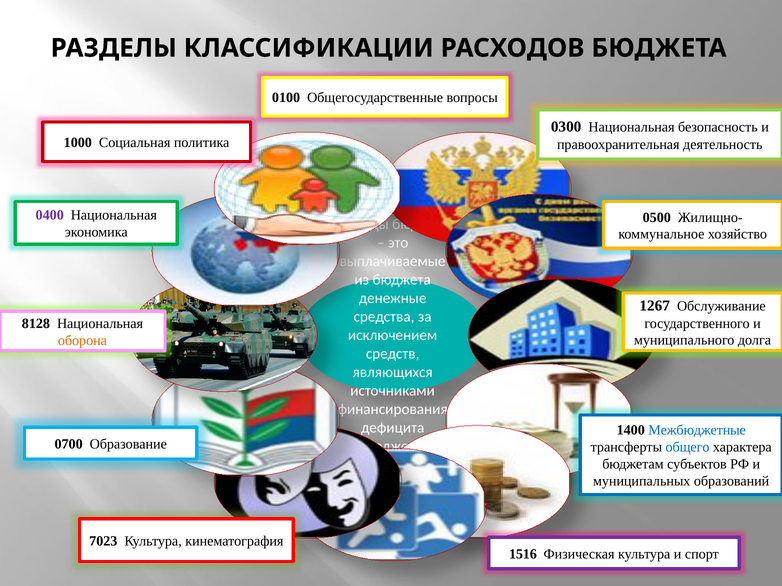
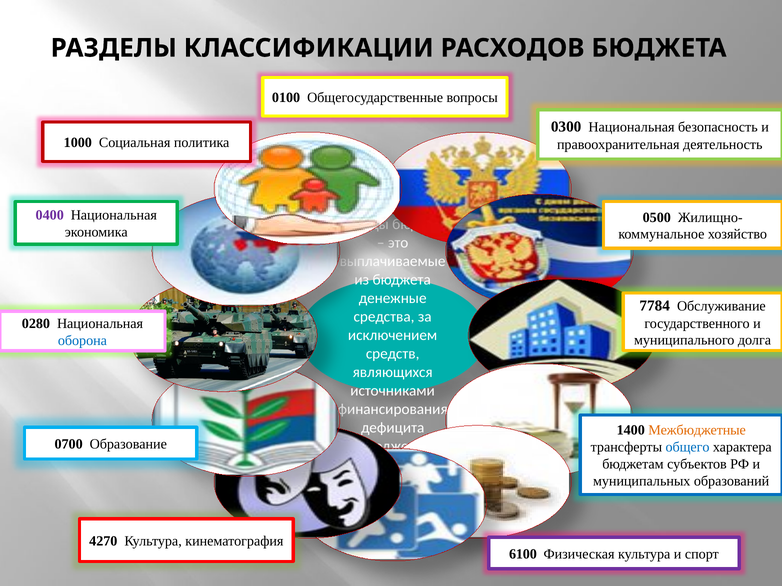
1267: 1267 -> 7784
8128: 8128 -> 0280
оборона colour: orange -> blue
Межбюджетные colour: blue -> orange
7023: 7023 -> 4270
1516: 1516 -> 6100
